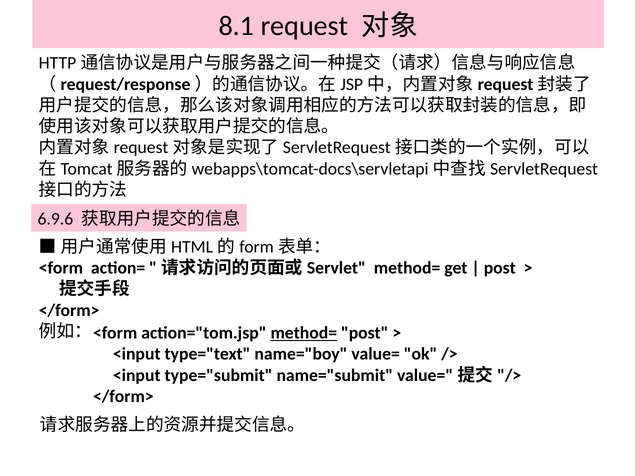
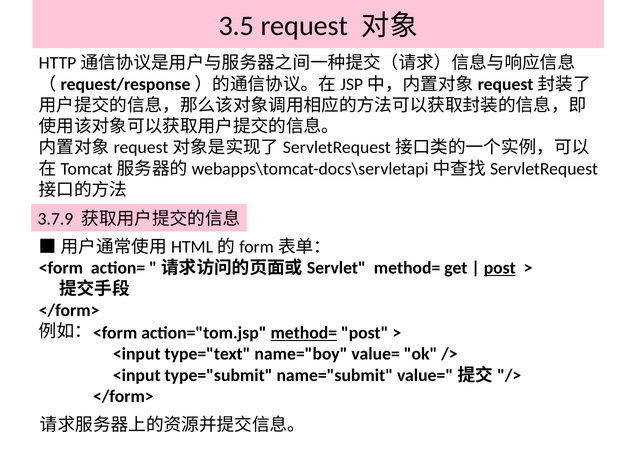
8.1: 8.1 -> 3.5
6.9.6: 6.9.6 -> 3.7.9
post at (500, 268) underline: none -> present
